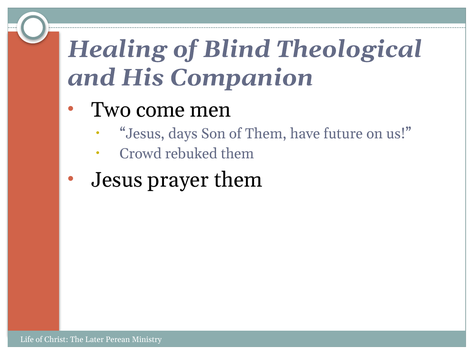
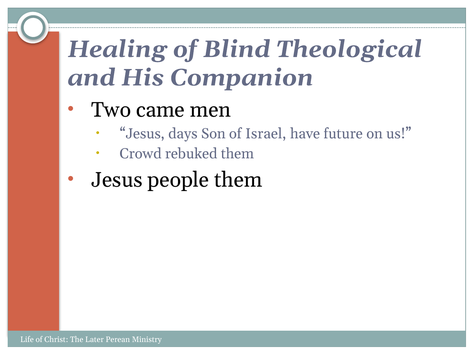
come: come -> came
of Them: Them -> Israel
prayer: prayer -> people
